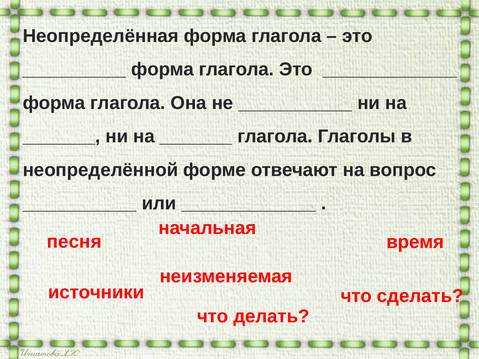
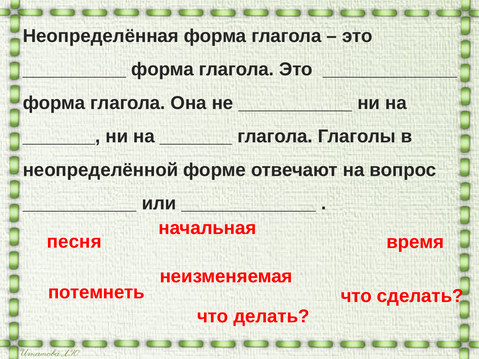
источники: источники -> потемнеть
